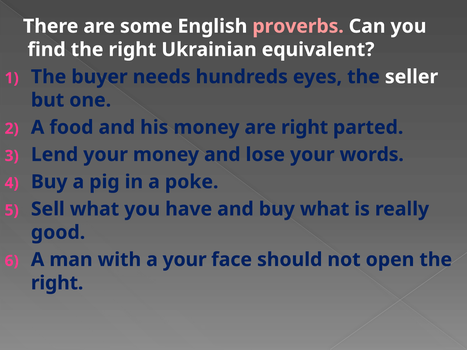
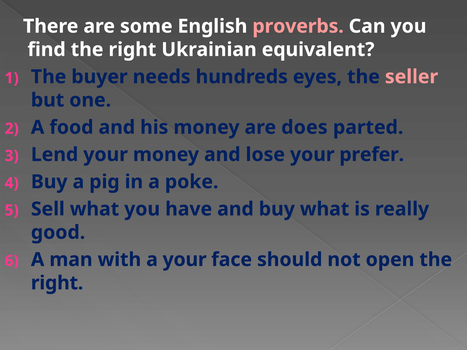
seller colour: white -> pink
are right: right -> does
words: words -> prefer
